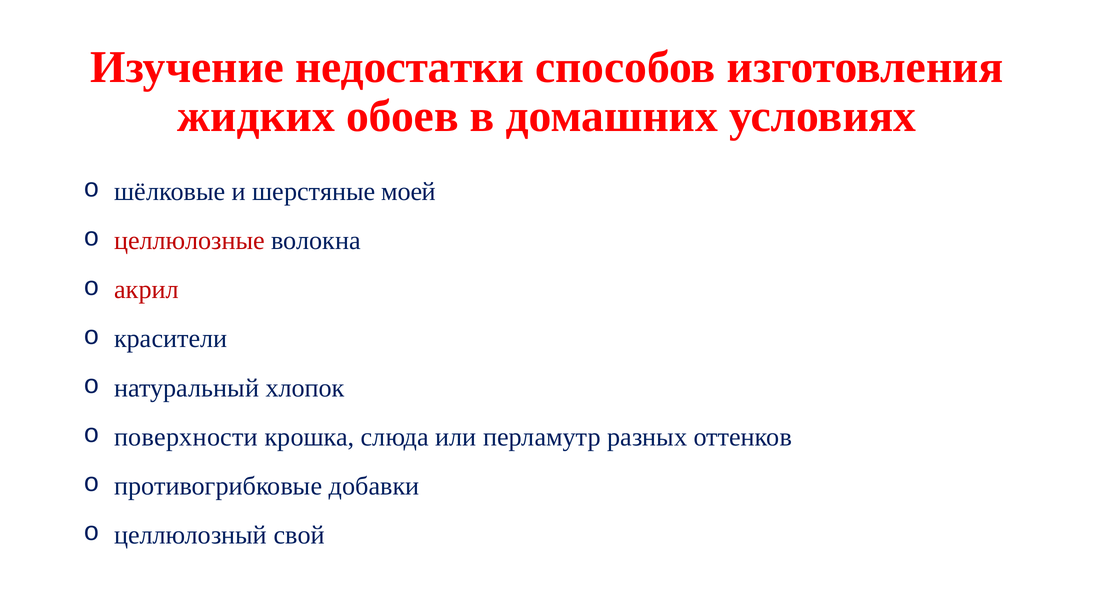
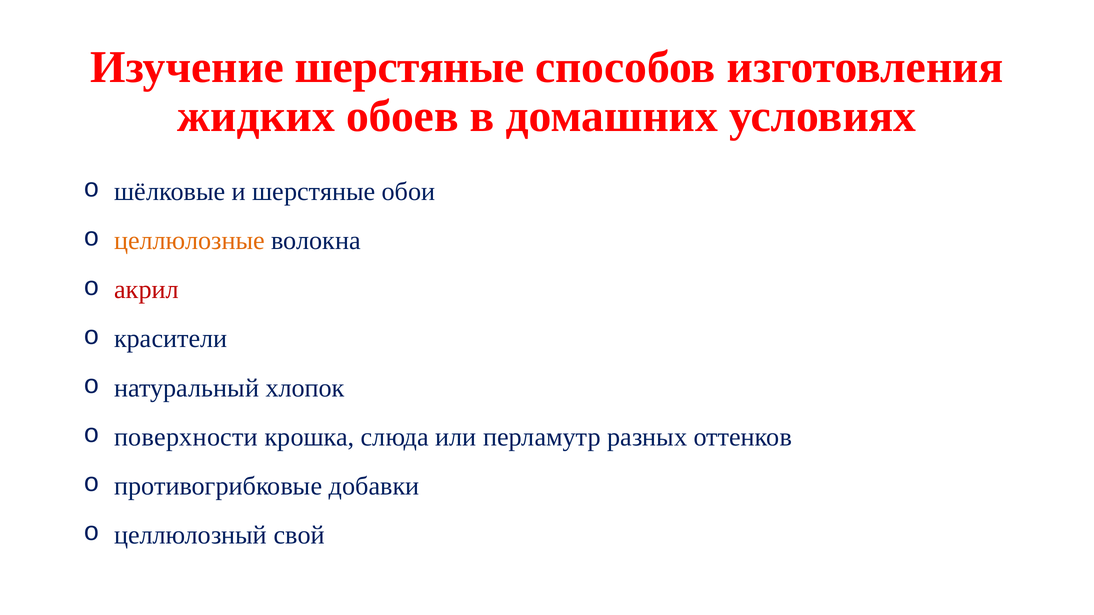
Изучение недостатки: недостатки -> шерстяные
моей: моей -> обои
целлюлозные colour: red -> orange
